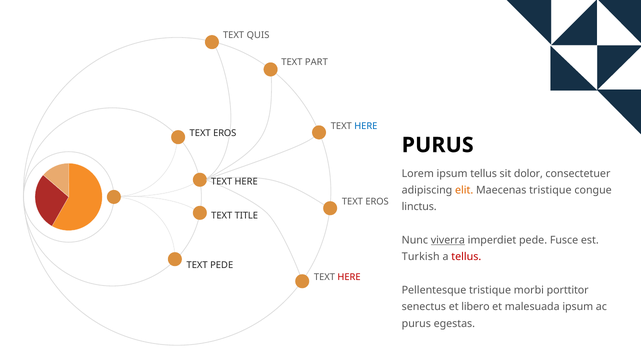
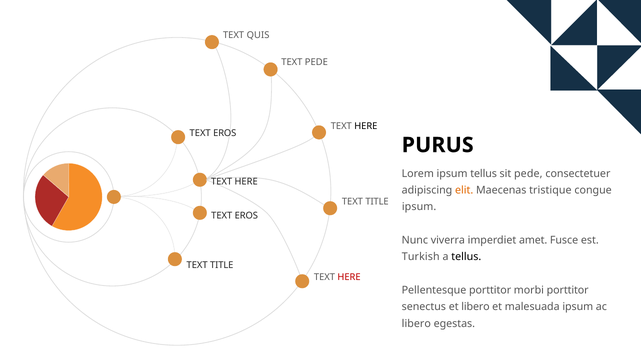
TEXT PART: PART -> PEDE
HERE at (366, 126) colour: blue -> black
sit dolor: dolor -> pede
EROS at (377, 201): EROS -> TITLE
linctus at (419, 207): linctus -> ipsum
TITLE at (246, 215): TITLE -> EROS
viverra underline: present -> none
imperdiet pede: pede -> amet
tellus at (466, 257) colour: red -> black
PEDE at (222, 265): PEDE -> TITLE
Pellentesque tristique: tristique -> porttitor
purus at (416, 323): purus -> libero
